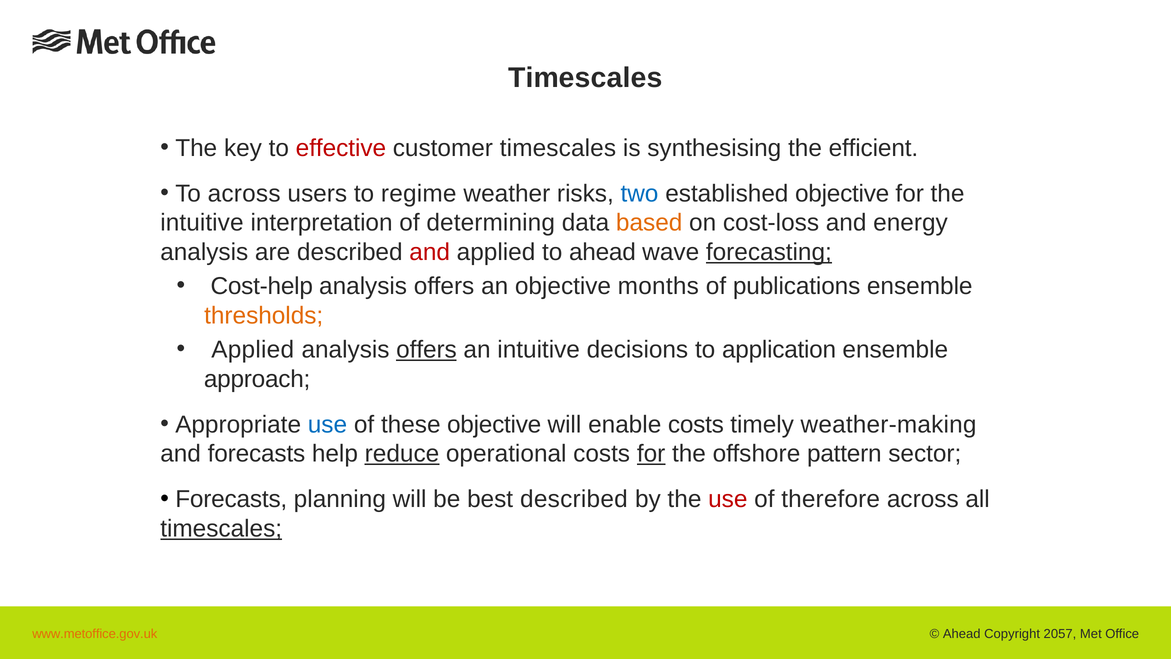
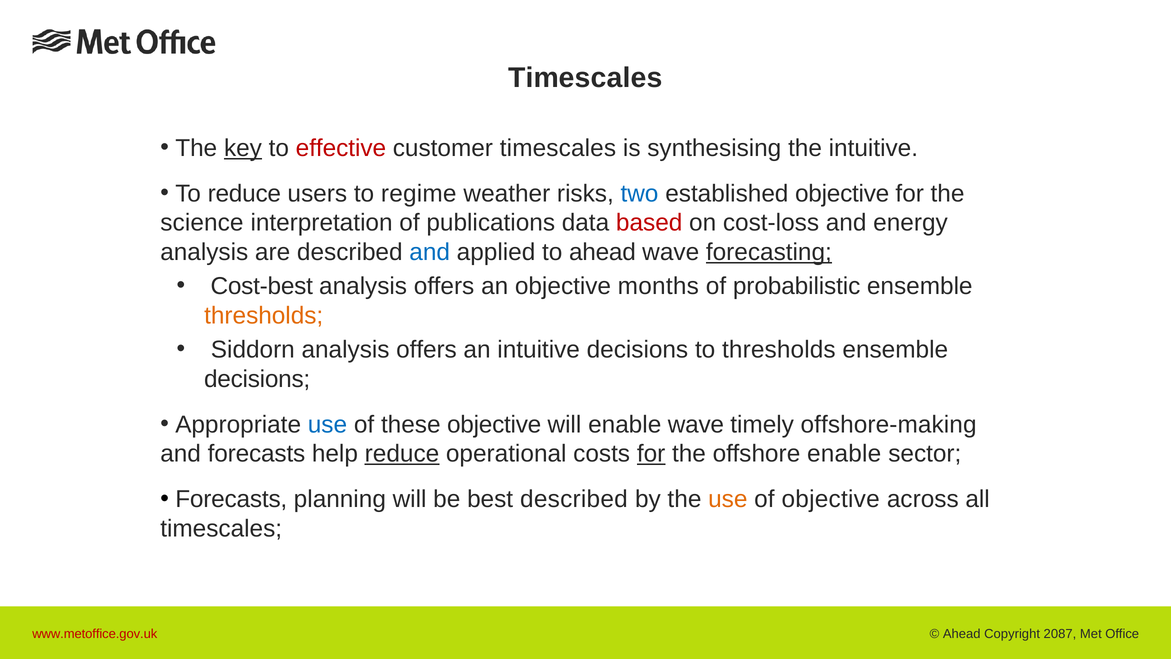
key underline: none -> present
the efficient: efficient -> intuitive
To across: across -> reduce
intuitive at (202, 223): intuitive -> science
determining: determining -> publications
based colour: orange -> red
and at (430, 252) colour: red -> blue
Cost-help: Cost-help -> Cost-best
publications: publications -> probabilistic
Applied at (253, 350): Applied -> Siddorn
offers at (427, 350) underline: present -> none
to application: application -> thresholds
approach at (257, 379): approach -> decisions
enable costs: costs -> wave
weather-making: weather-making -> offshore-making
offshore pattern: pattern -> enable
use at (728, 499) colour: red -> orange
of therefore: therefore -> objective
timescales at (221, 528) underline: present -> none
www.metoffice.gov.uk colour: orange -> red
2057: 2057 -> 2087
